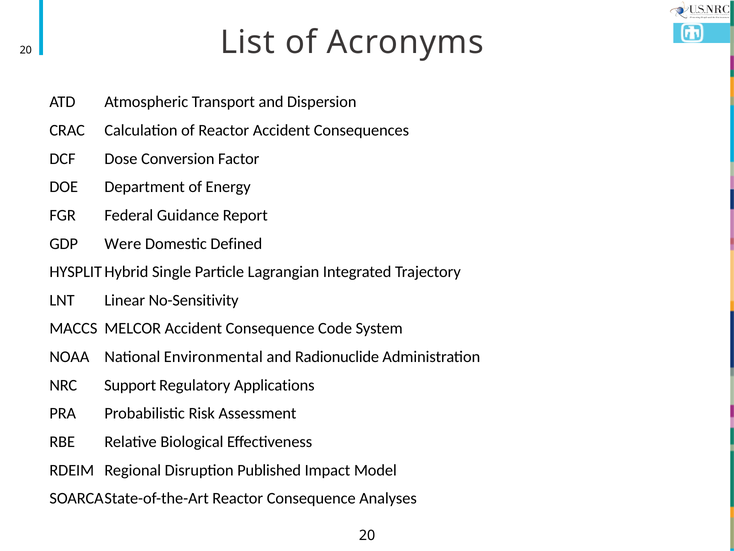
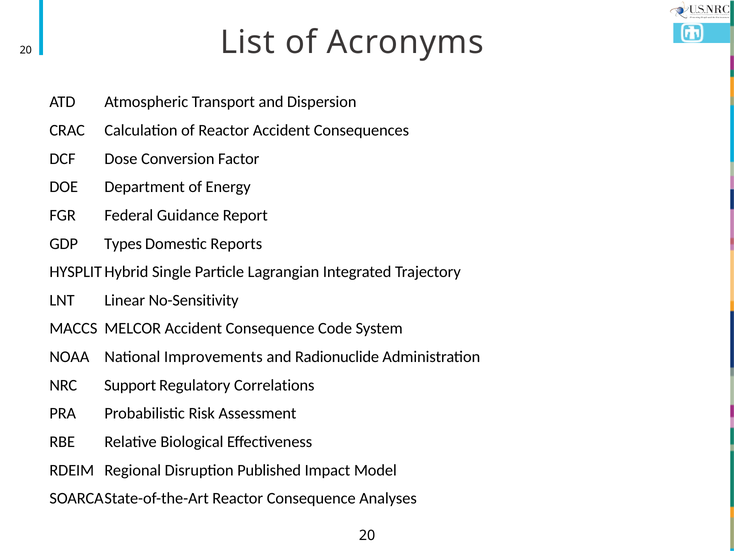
Were: Were -> Types
Defined: Defined -> Reports
Environmental: Environmental -> Improvements
Applications: Applications -> Correlations
